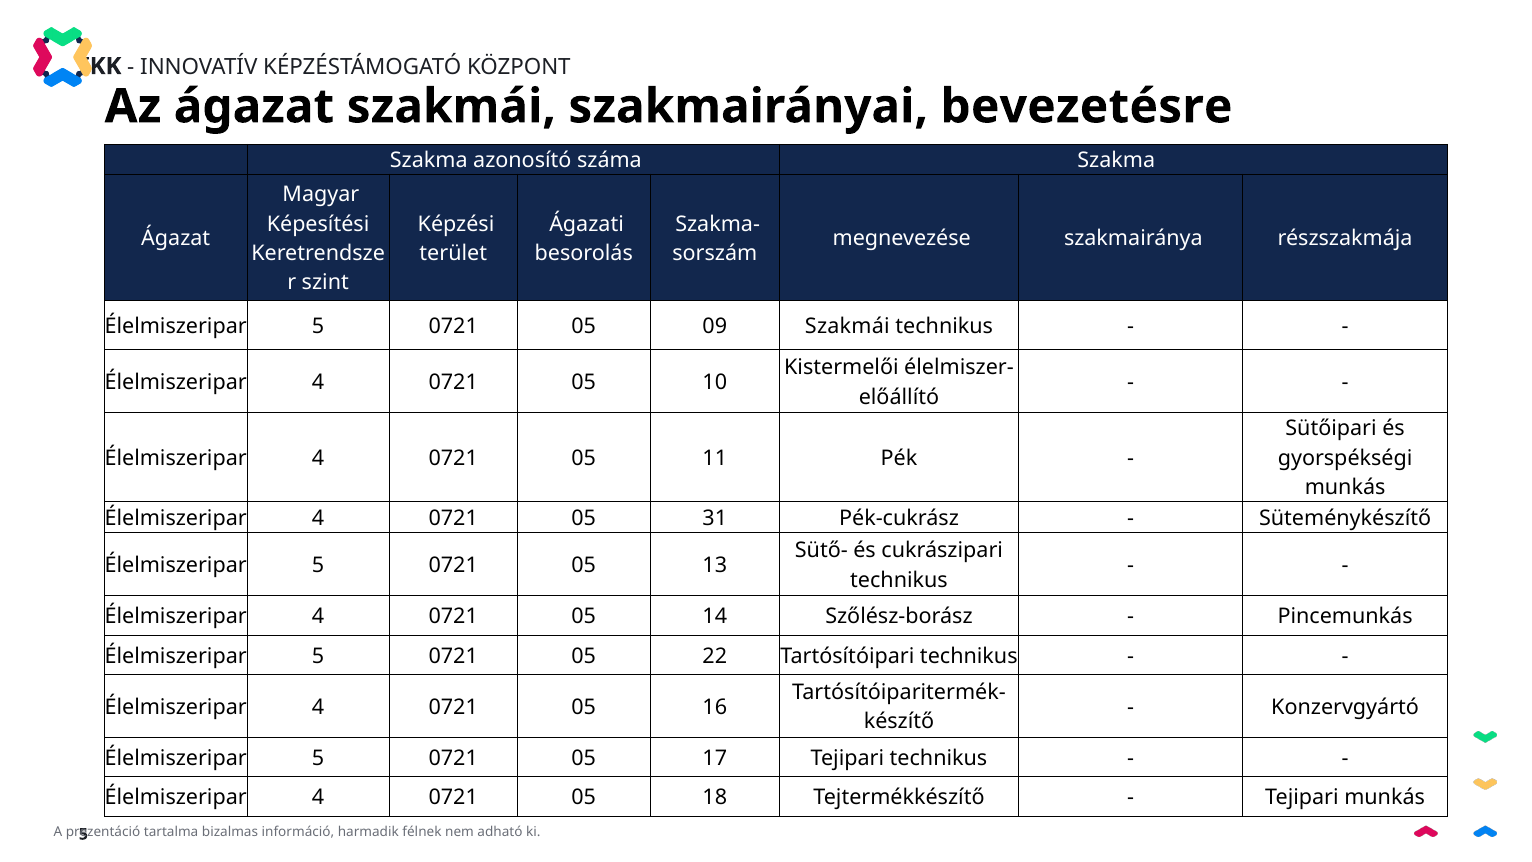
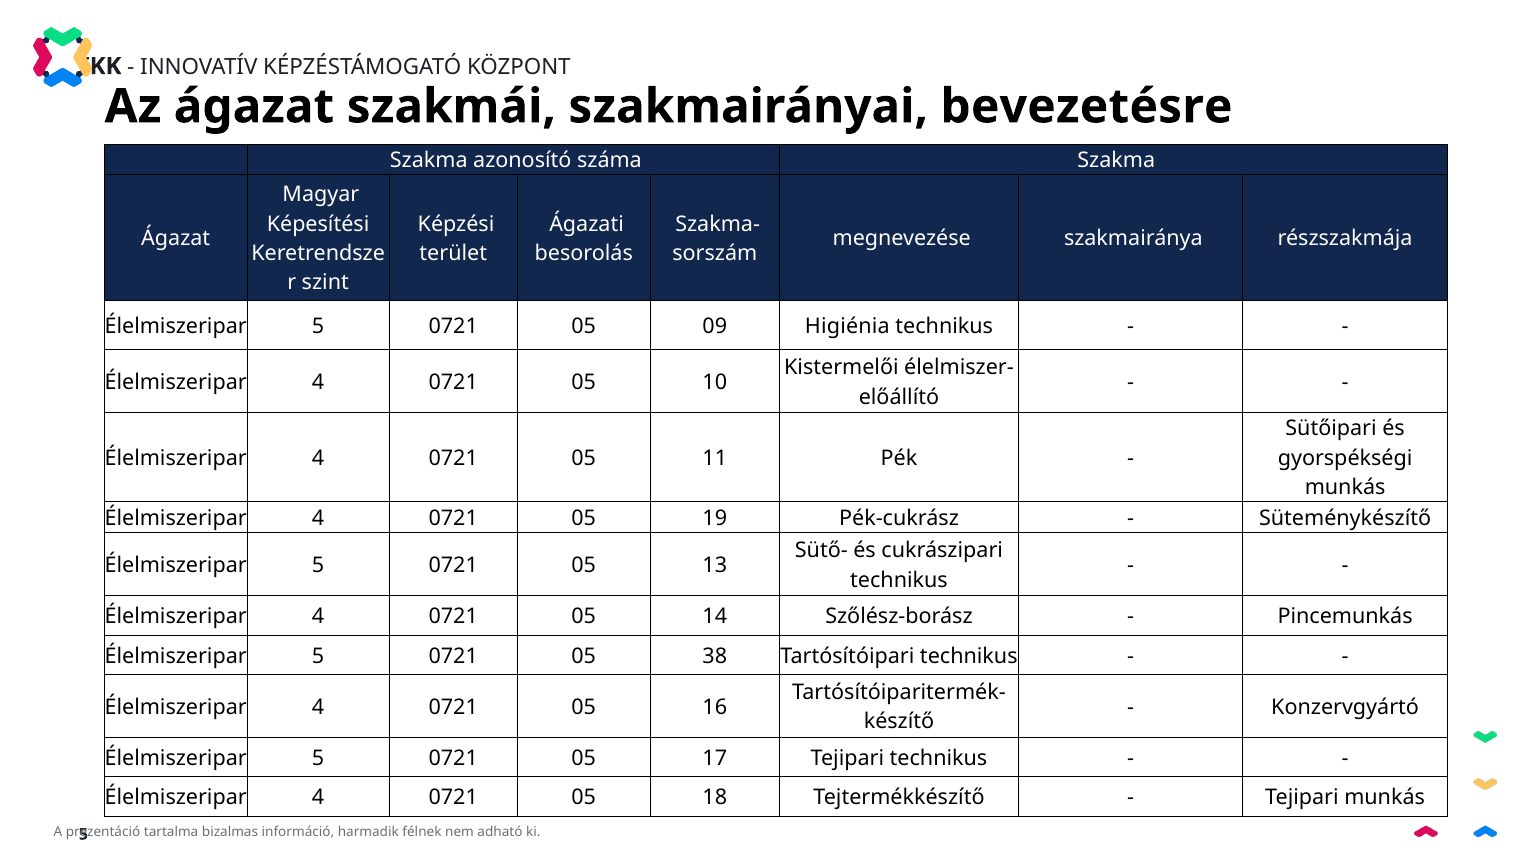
09 Szakmái: Szakmái -> Higiénia
31: 31 -> 19
22: 22 -> 38
